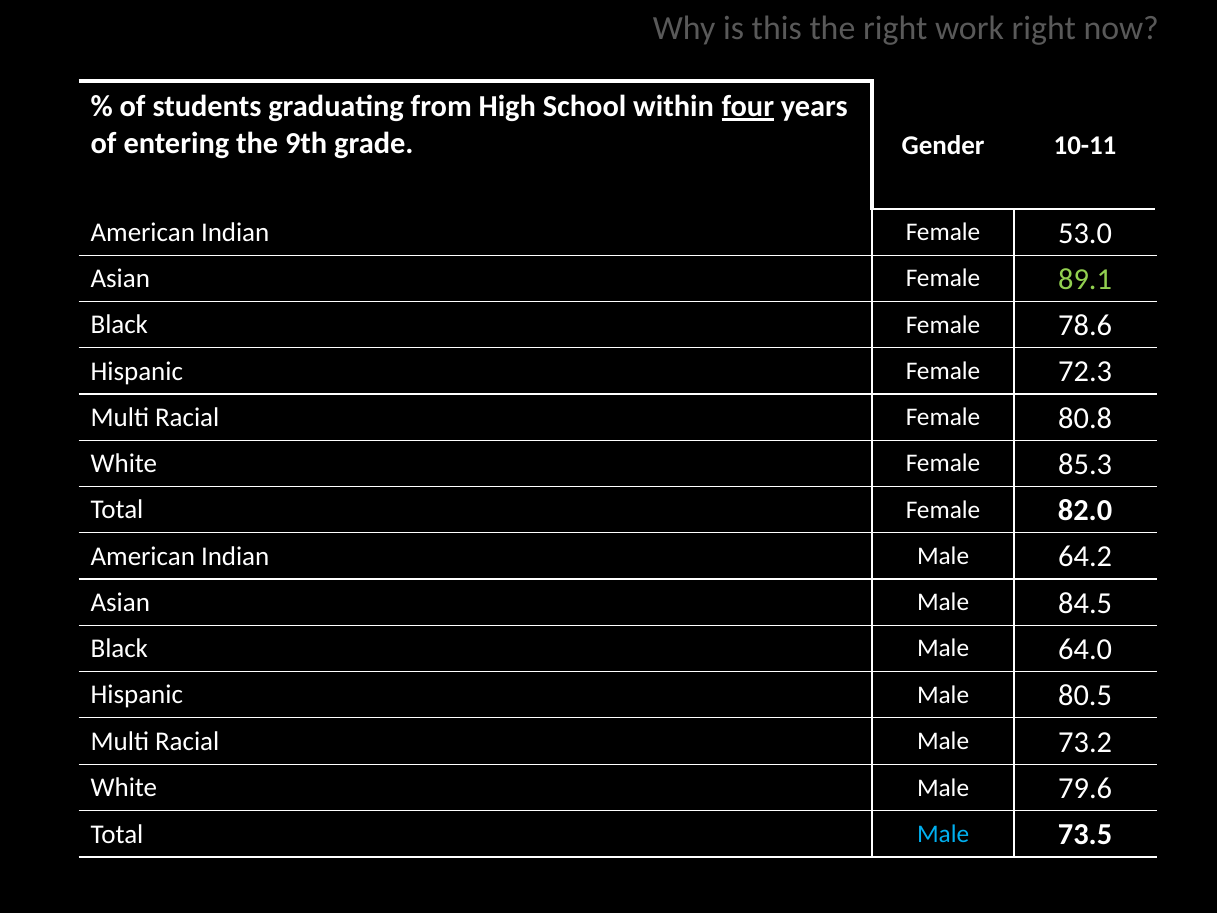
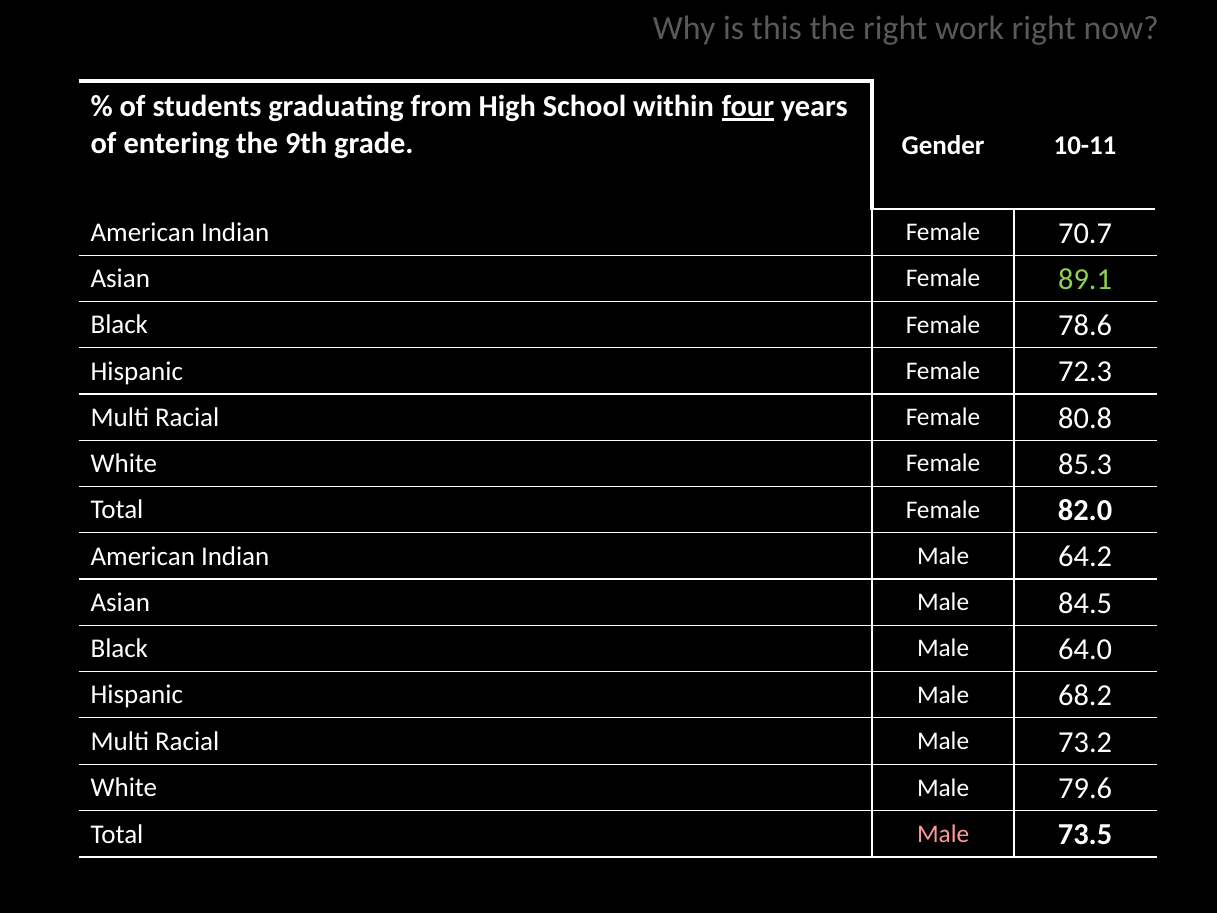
53.0: 53.0 -> 70.7
80.5: 80.5 -> 68.2
Male at (943, 834) colour: light blue -> pink
